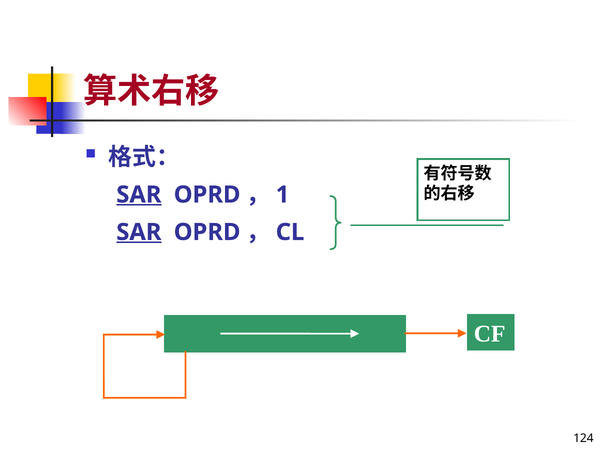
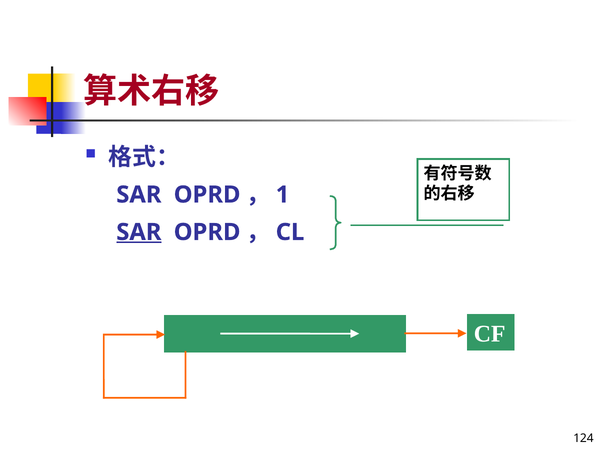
SAR at (139, 195) underline: present -> none
